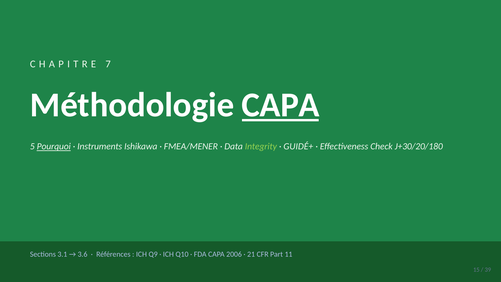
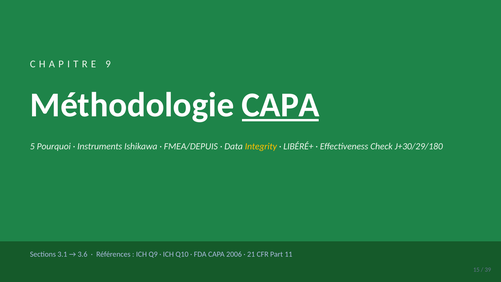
7: 7 -> 9
Pourquoi underline: present -> none
FMEA/MENER: FMEA/MENER -> FMEA/DEPUIS
Integrity colour: light green -> yellow
GUIDÉ+: GUIDÉ+ -> LIBÉRÉ+
J+30/20/180: J+30/20/180 -> J+30/29/180
